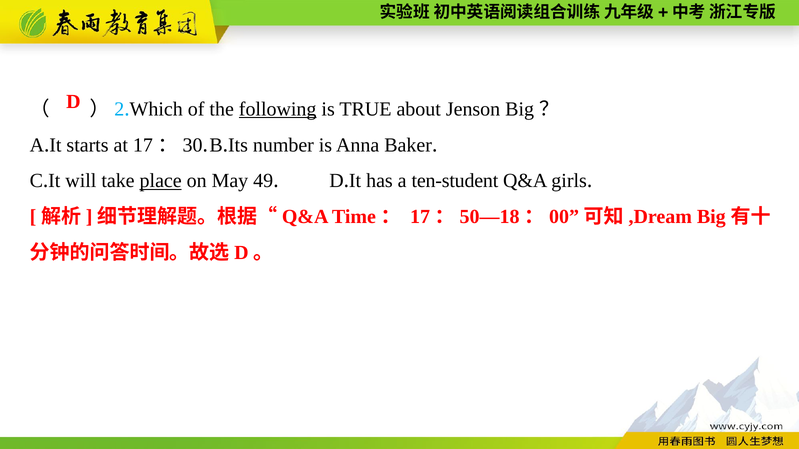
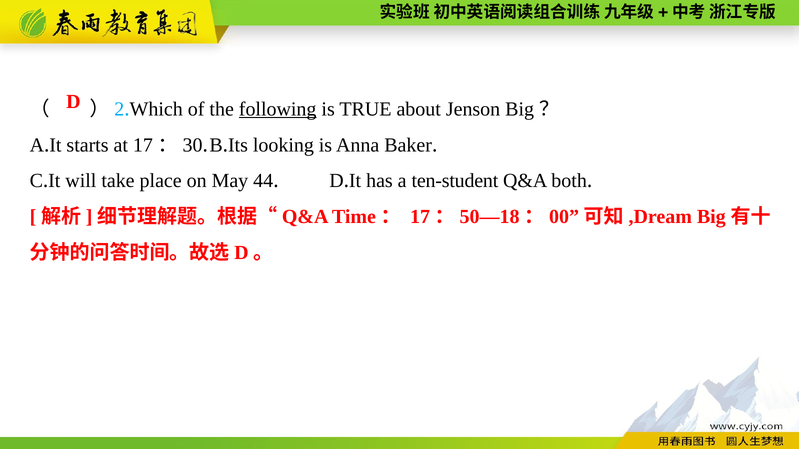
number: number -> looking
place underline: present -> none
49: 49 -> 44
girls: girls -> both
